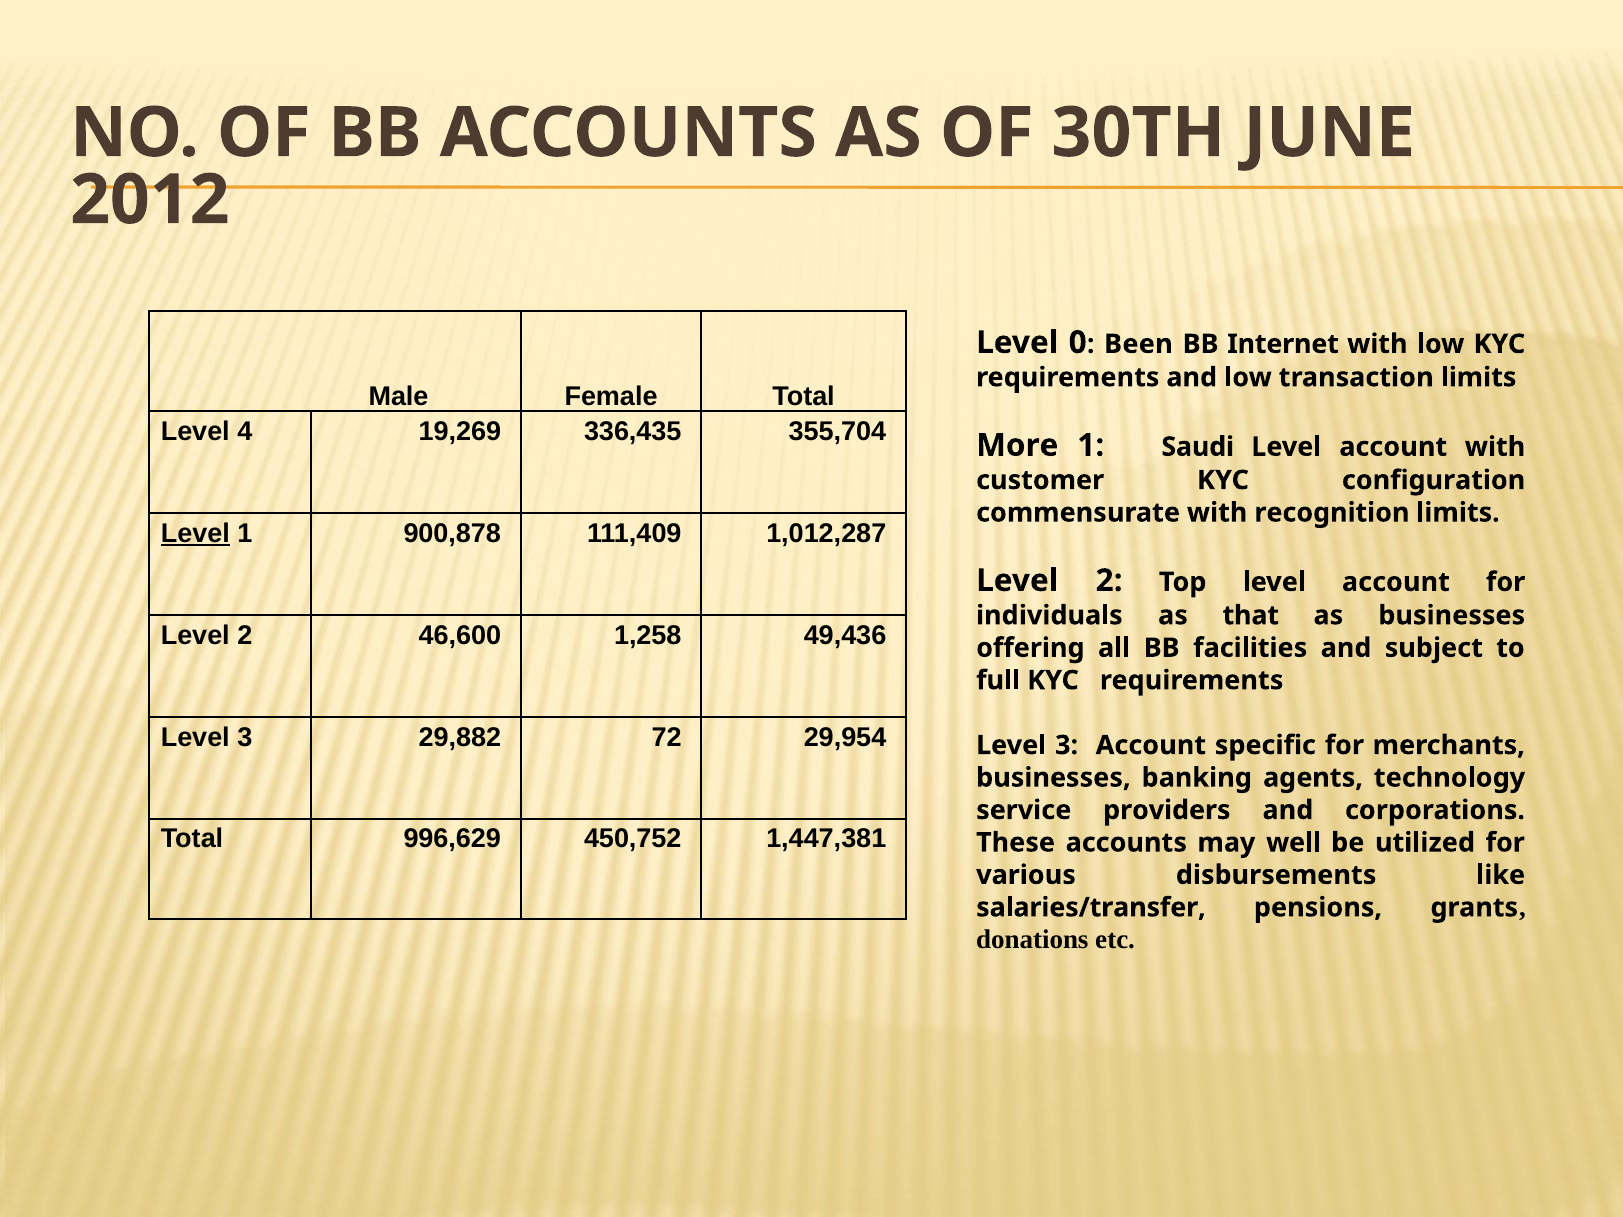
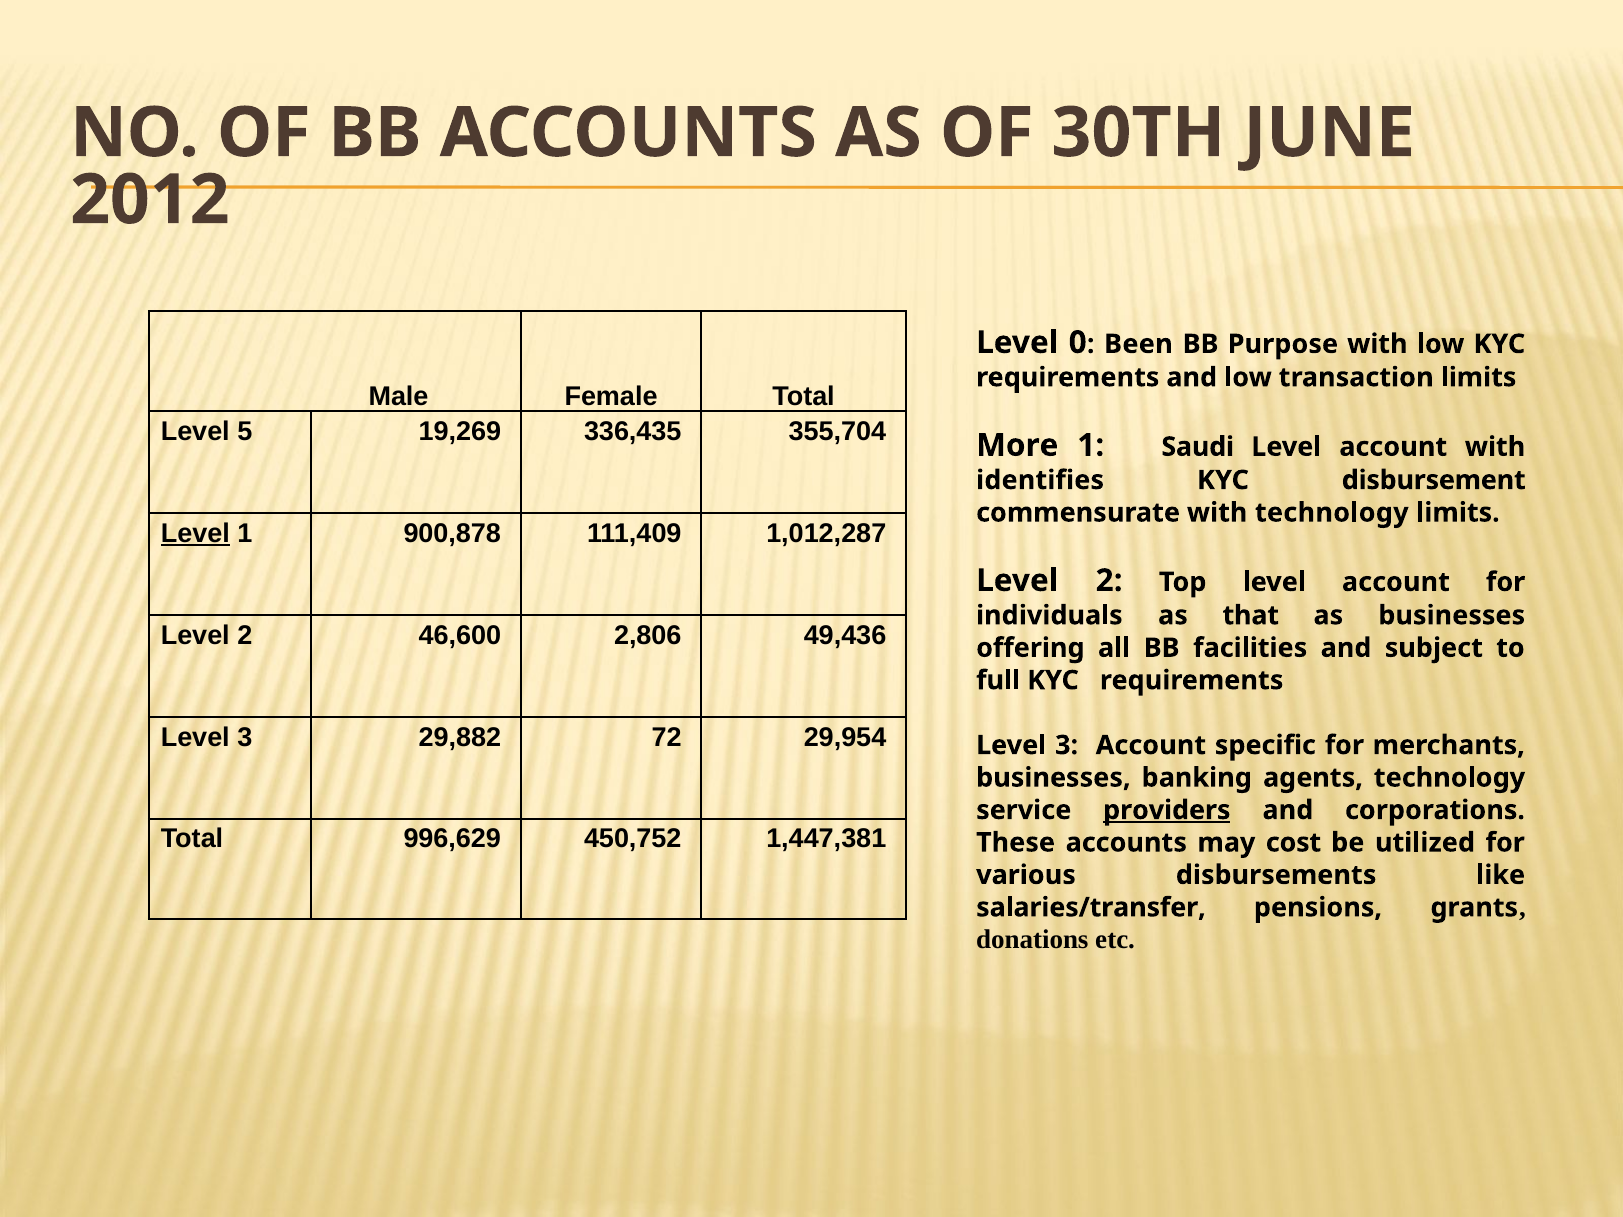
Internet: Internet -> Purpose
4: 4 -> 5
customer: customer -> identifies
configuration: configuration -> disbursement
with recognition: recognition -> technology
1,258: 1,258 -> 2,806
providers underline: none -> present
well: well -> cost
